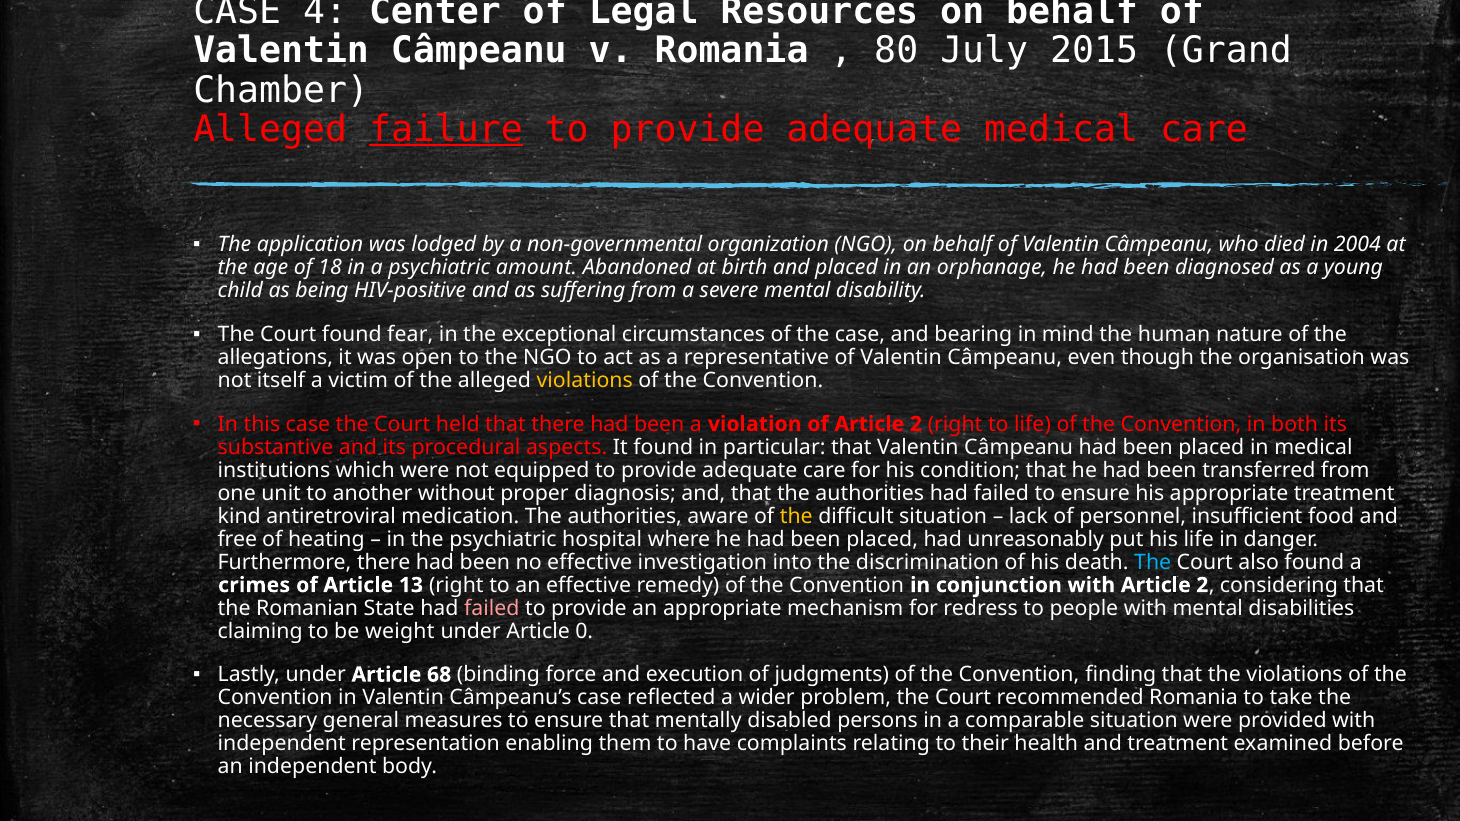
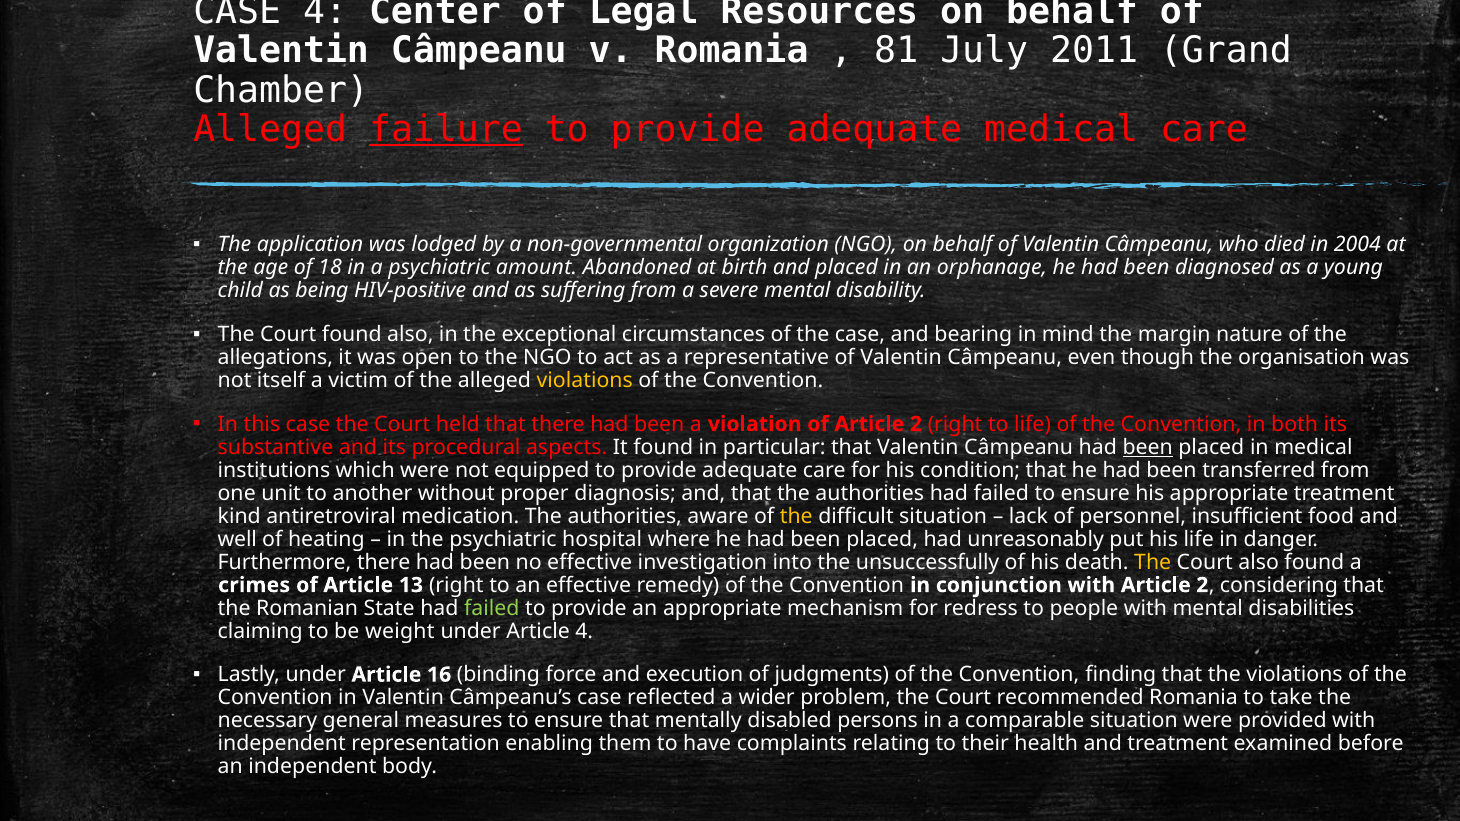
80: 80 -> 81
2015: 2015 -> 2011
found fear: fear -> also
human: human -> margin
been at (1148, 447) underline: none -> present
free: free -> well
discrimination: discrimination -> unsuccessfully
The at (1153, 562) colour: light blue -> yellow
failed at (492, 608) colour: pink -> light green
Article 0: 0 -> 4
68: 68 -> 16
